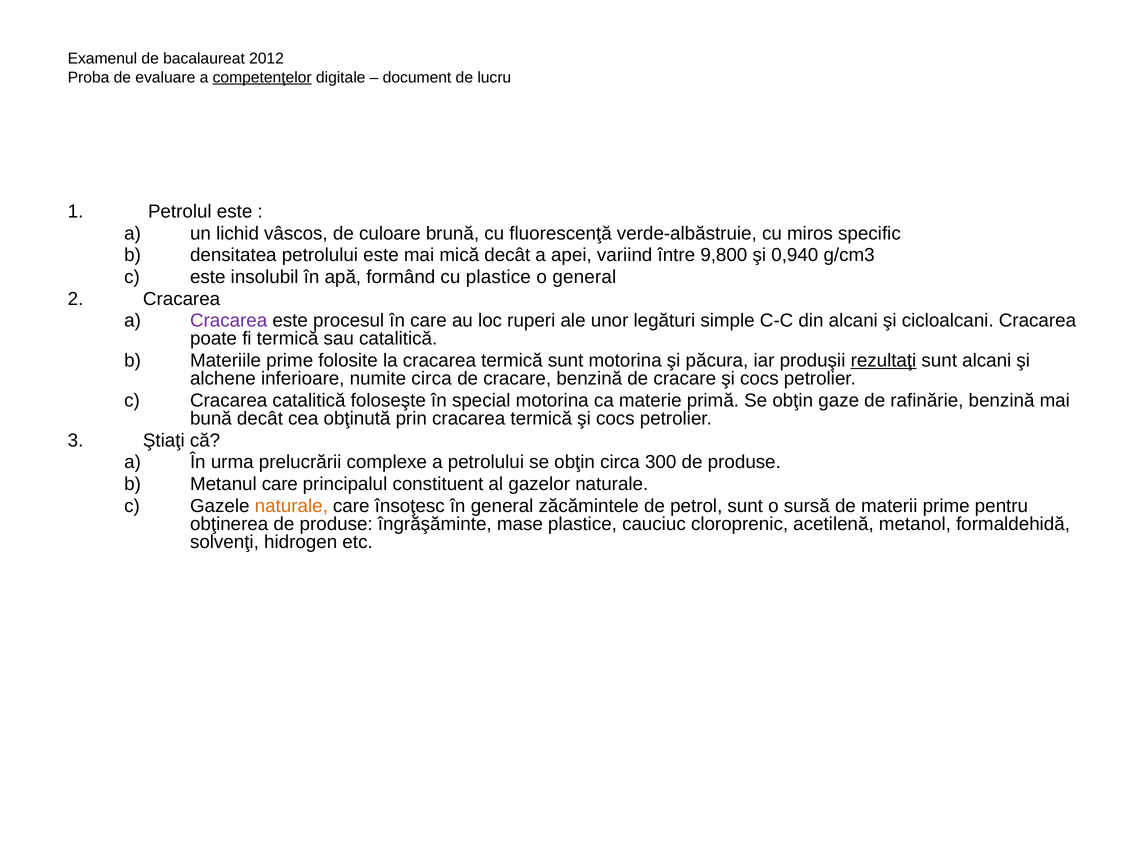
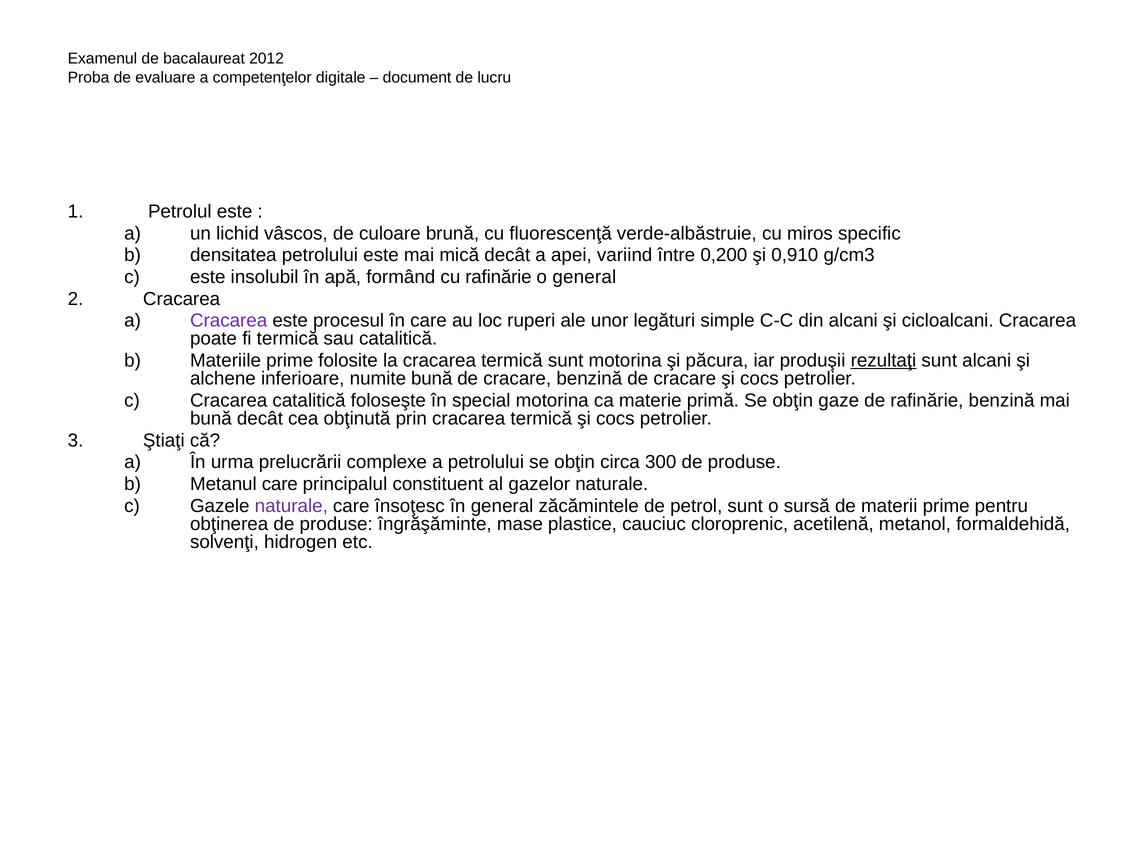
competenţelor underline: present -> none
9,800: 9,800 -> 0,200
0,940: 0,940 -> 0,910
cu plastice: plastice -> rafinărie
numite circa: circa -> bună
naturale at (291, 506) colour: orange -> purple
